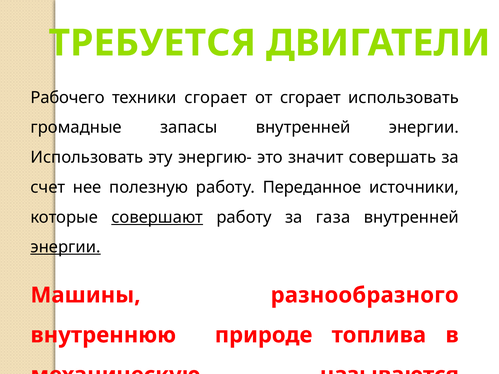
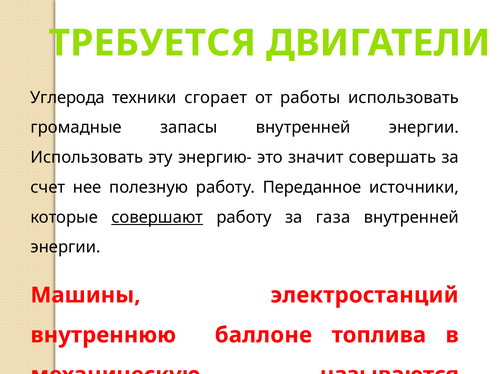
Рабочего: Рабочего -> Углерода
от сгорает: сгорает -> работы
энергии at (65, 247) underline: present -> none
разнообразного: разнообразного -> электростанций
природе: природе -> баллоне
